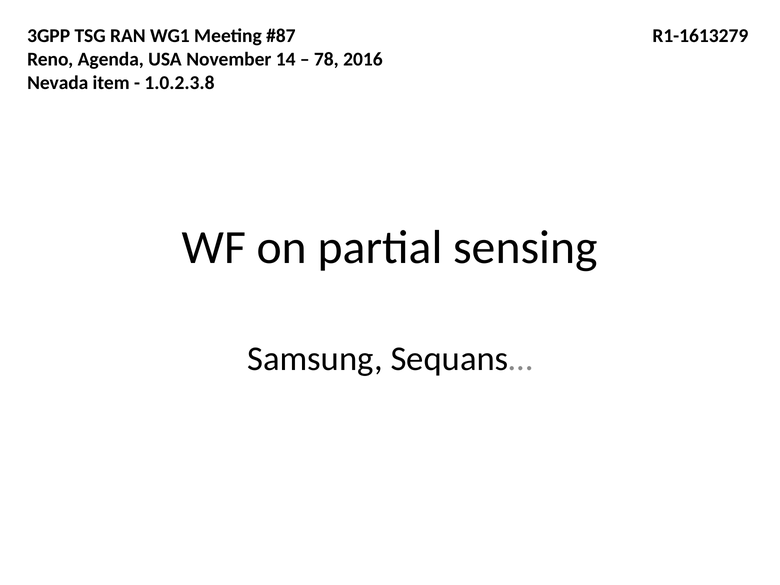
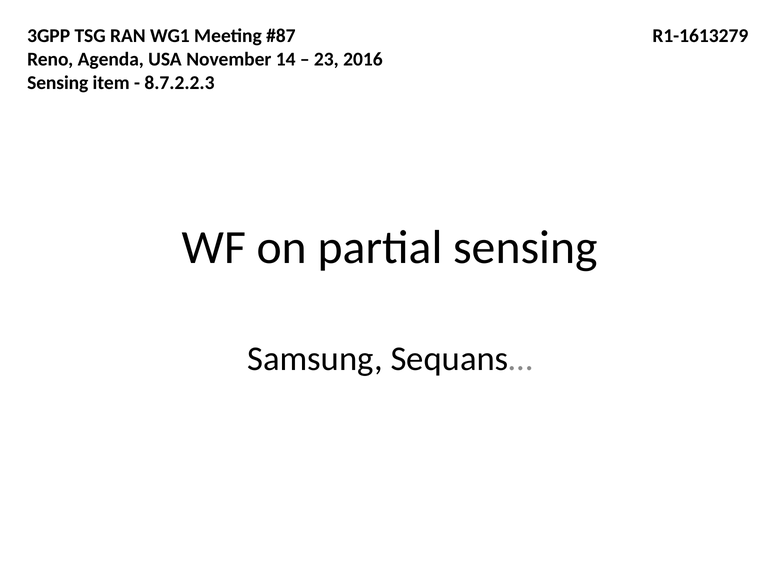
78: 78 -> 23
Nevada at (58, 83): Nevada -> Sensing
1.0.2.3.8: 1.0.2.3.8 -> 8.7.2.2.3
